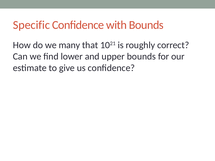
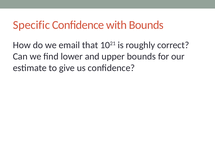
many: many -> email
